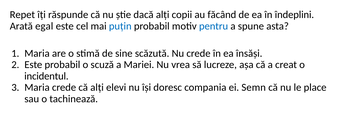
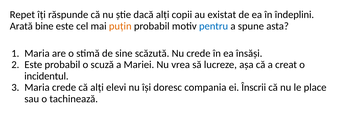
făcând: făcând -> existat
egal: egal -> bine
puțin colour: blue -> orange
Semn: Semn -> Înscrii
